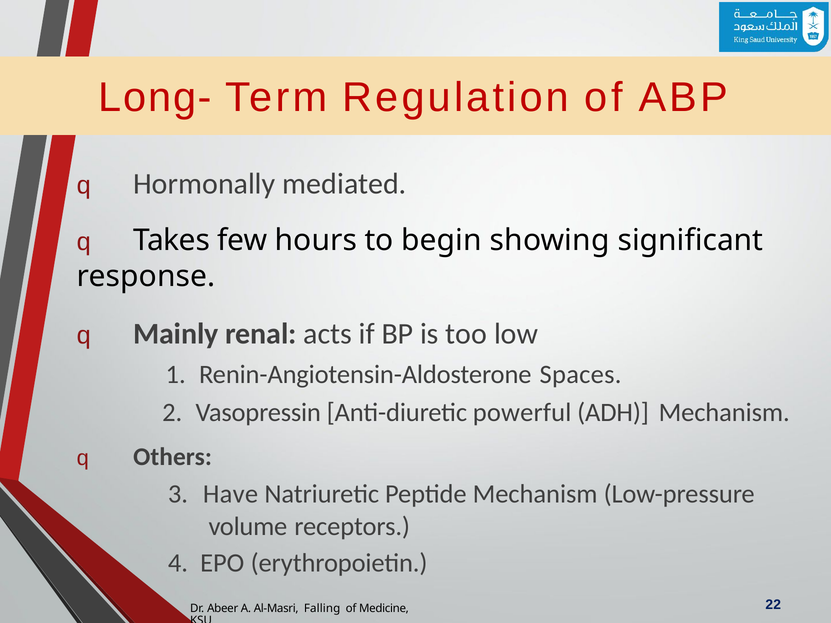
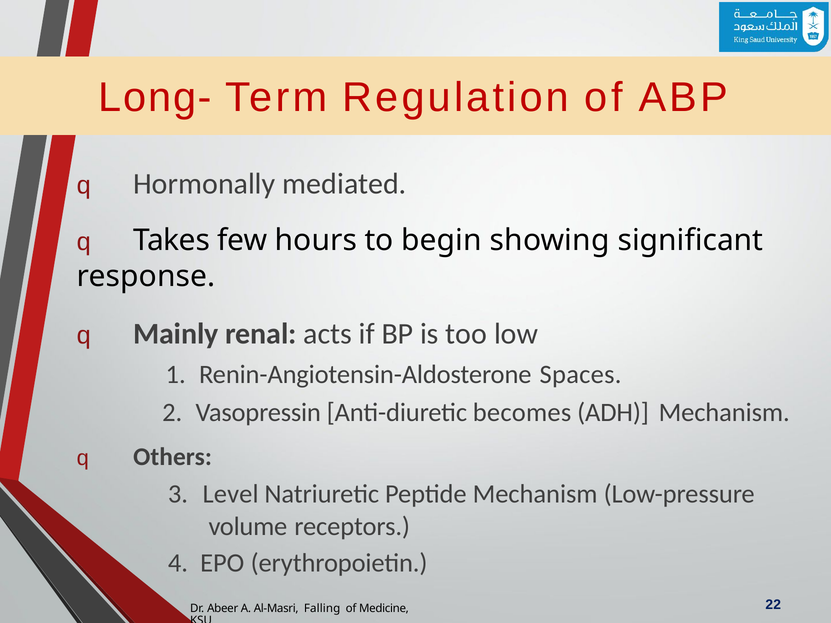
powerful: powerful -> becomes
Have: Have -> Level
